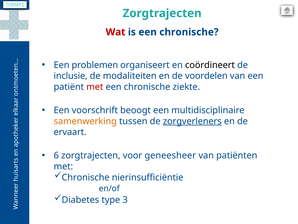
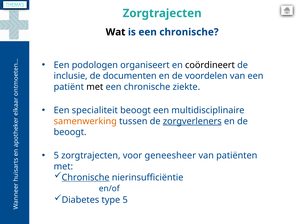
Wat colour: red -> black
problemen: problemen -> podologen
modaliteiten: modaliteiten -> documenten
met at (95, 87) colour: red -> black
voorschrift: voorschrift -> specialiteit
ervaart at (70, 132): ervaart -> beoogt
6 at (56, 155): 6 -> 5
Chronische at (86, 177) underline: none -> present
type 3: 3 -> 5
